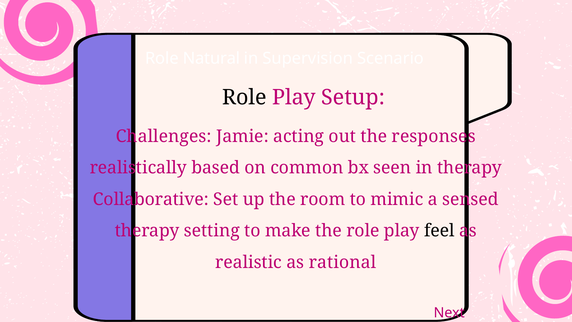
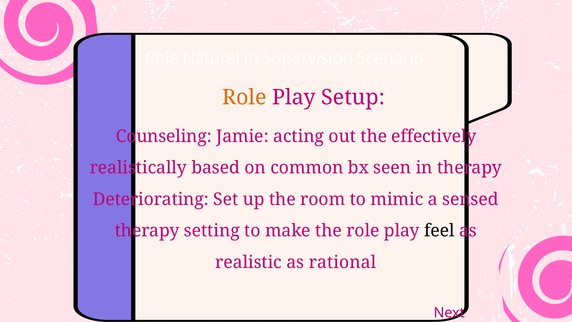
Role at (244, 97) colour: black -> orange
Challenges: Challenges -> Counseling
responses: responses -> effectively
Collaborative: Collaborative -> Deteriorating
